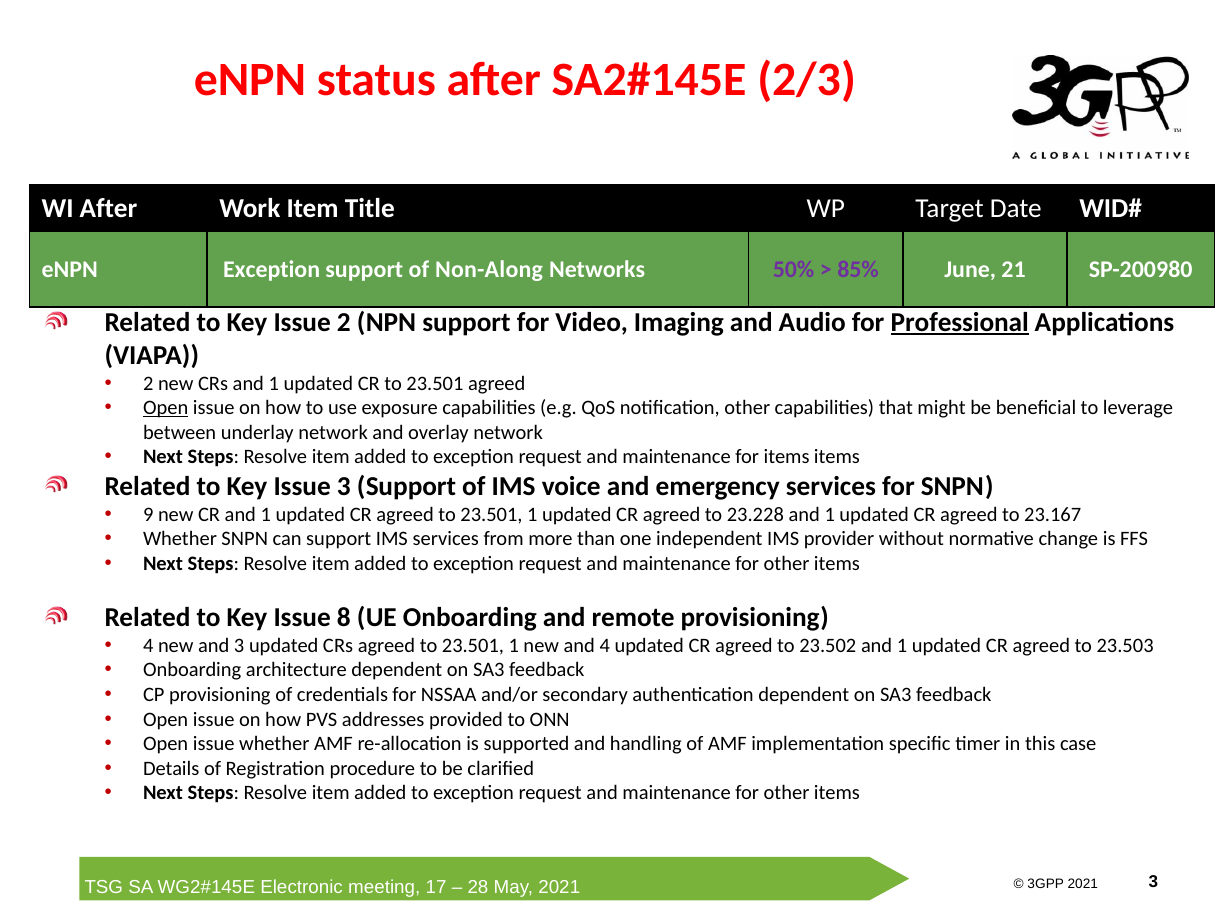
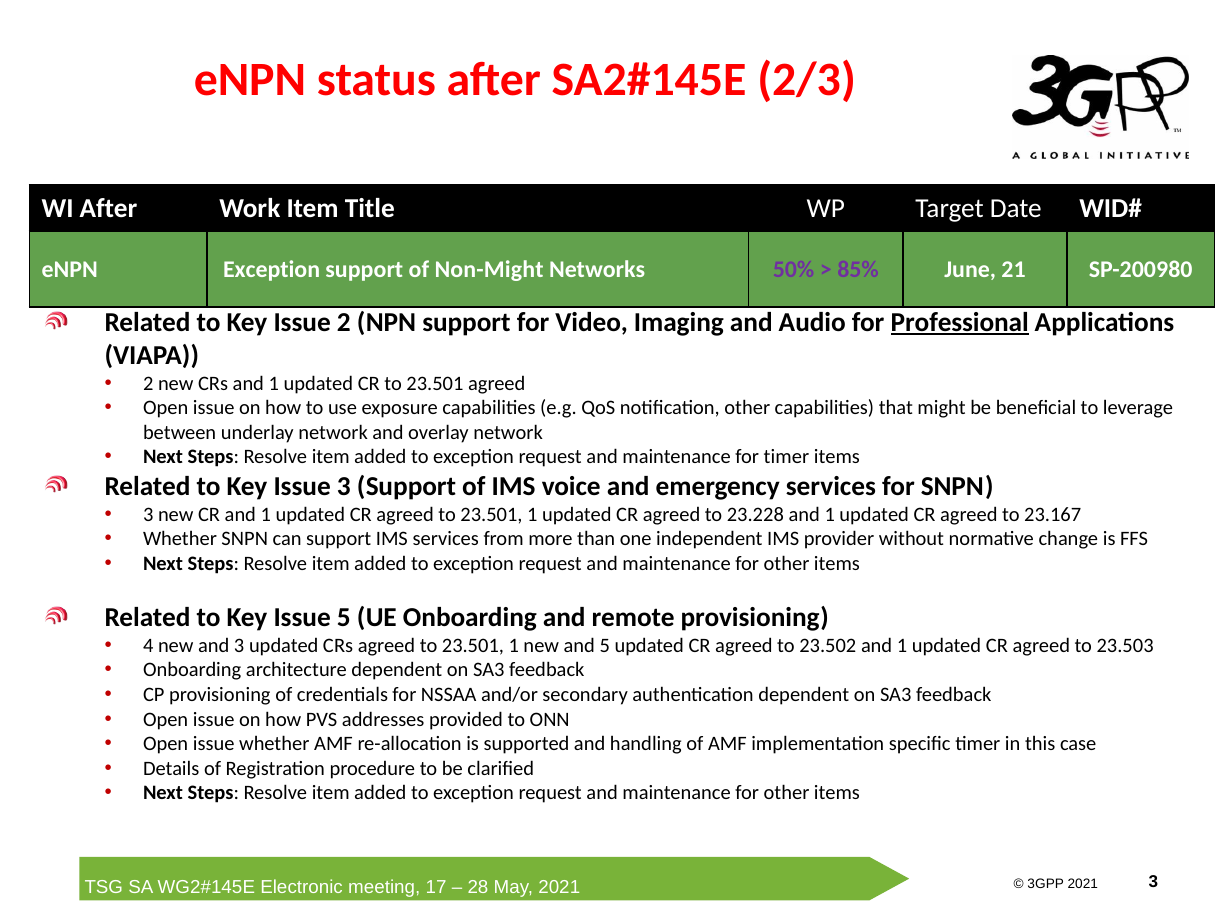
Non-Along: Non-Along -> Non-Might
Open at (166, 408) underline: present -> none
for items: items -> timer
9 at (148, 515): 9 -> 3
Issue 8: 8 -> 5
and 4: 4 -> 5
